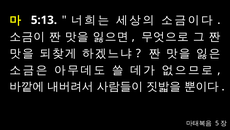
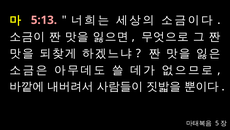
5:13 colour: white -> pink
